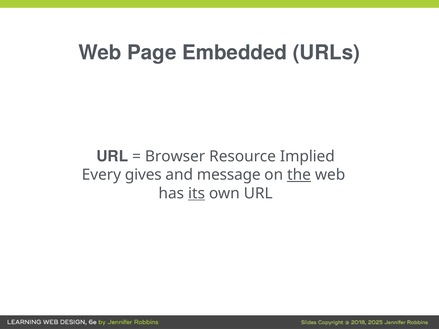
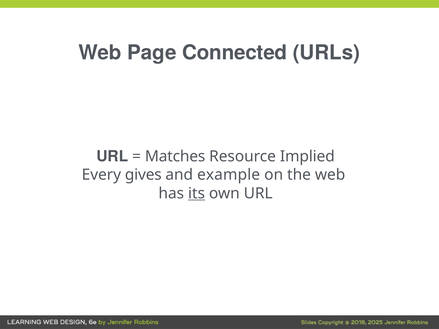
Embedded: Embedded -> Connected
Browser: Browser -> Matches
message: message -> example
the underline: present -> none
